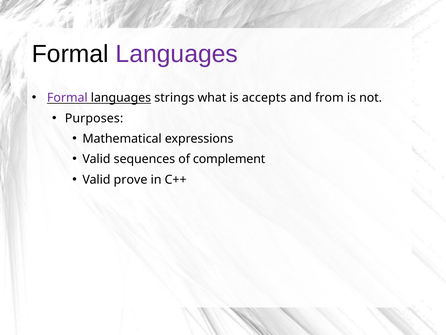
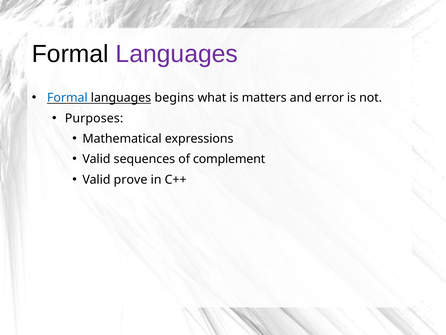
Formal at (67, 98) colour: purple -> blue
strings: strings -> begins
accepts: accepts -> matters
from: from -> error
